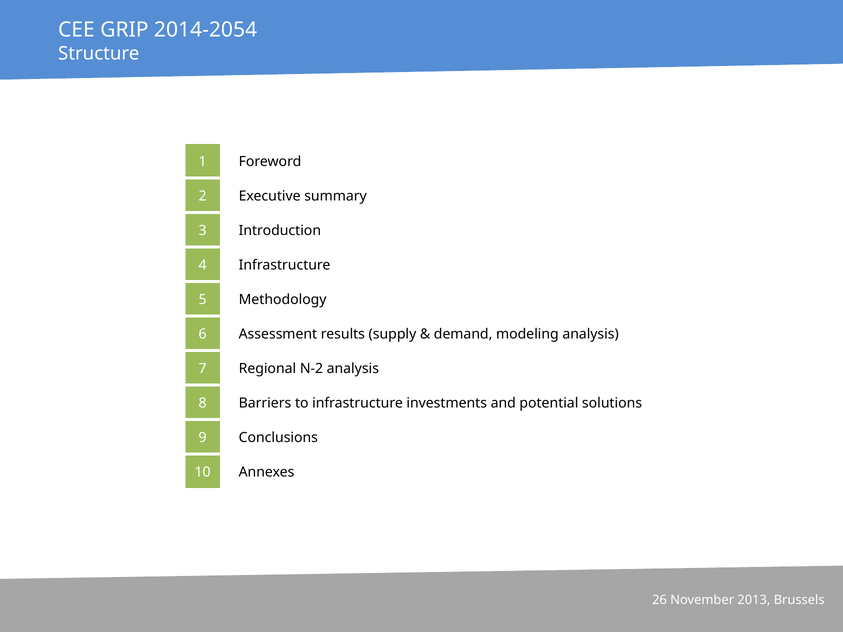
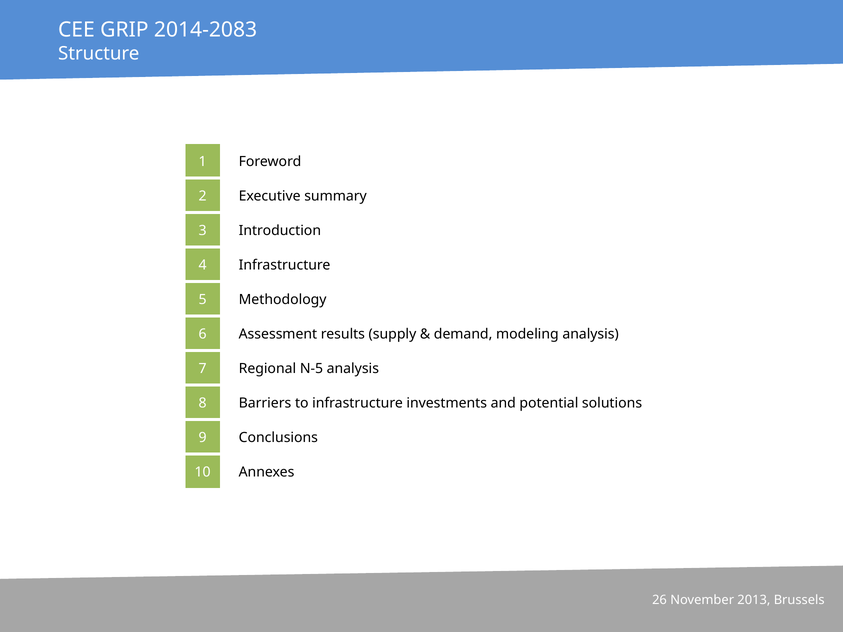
2014-2054: 2014-2054 -> 2014-2083
N-2: N-2 -> N-5
